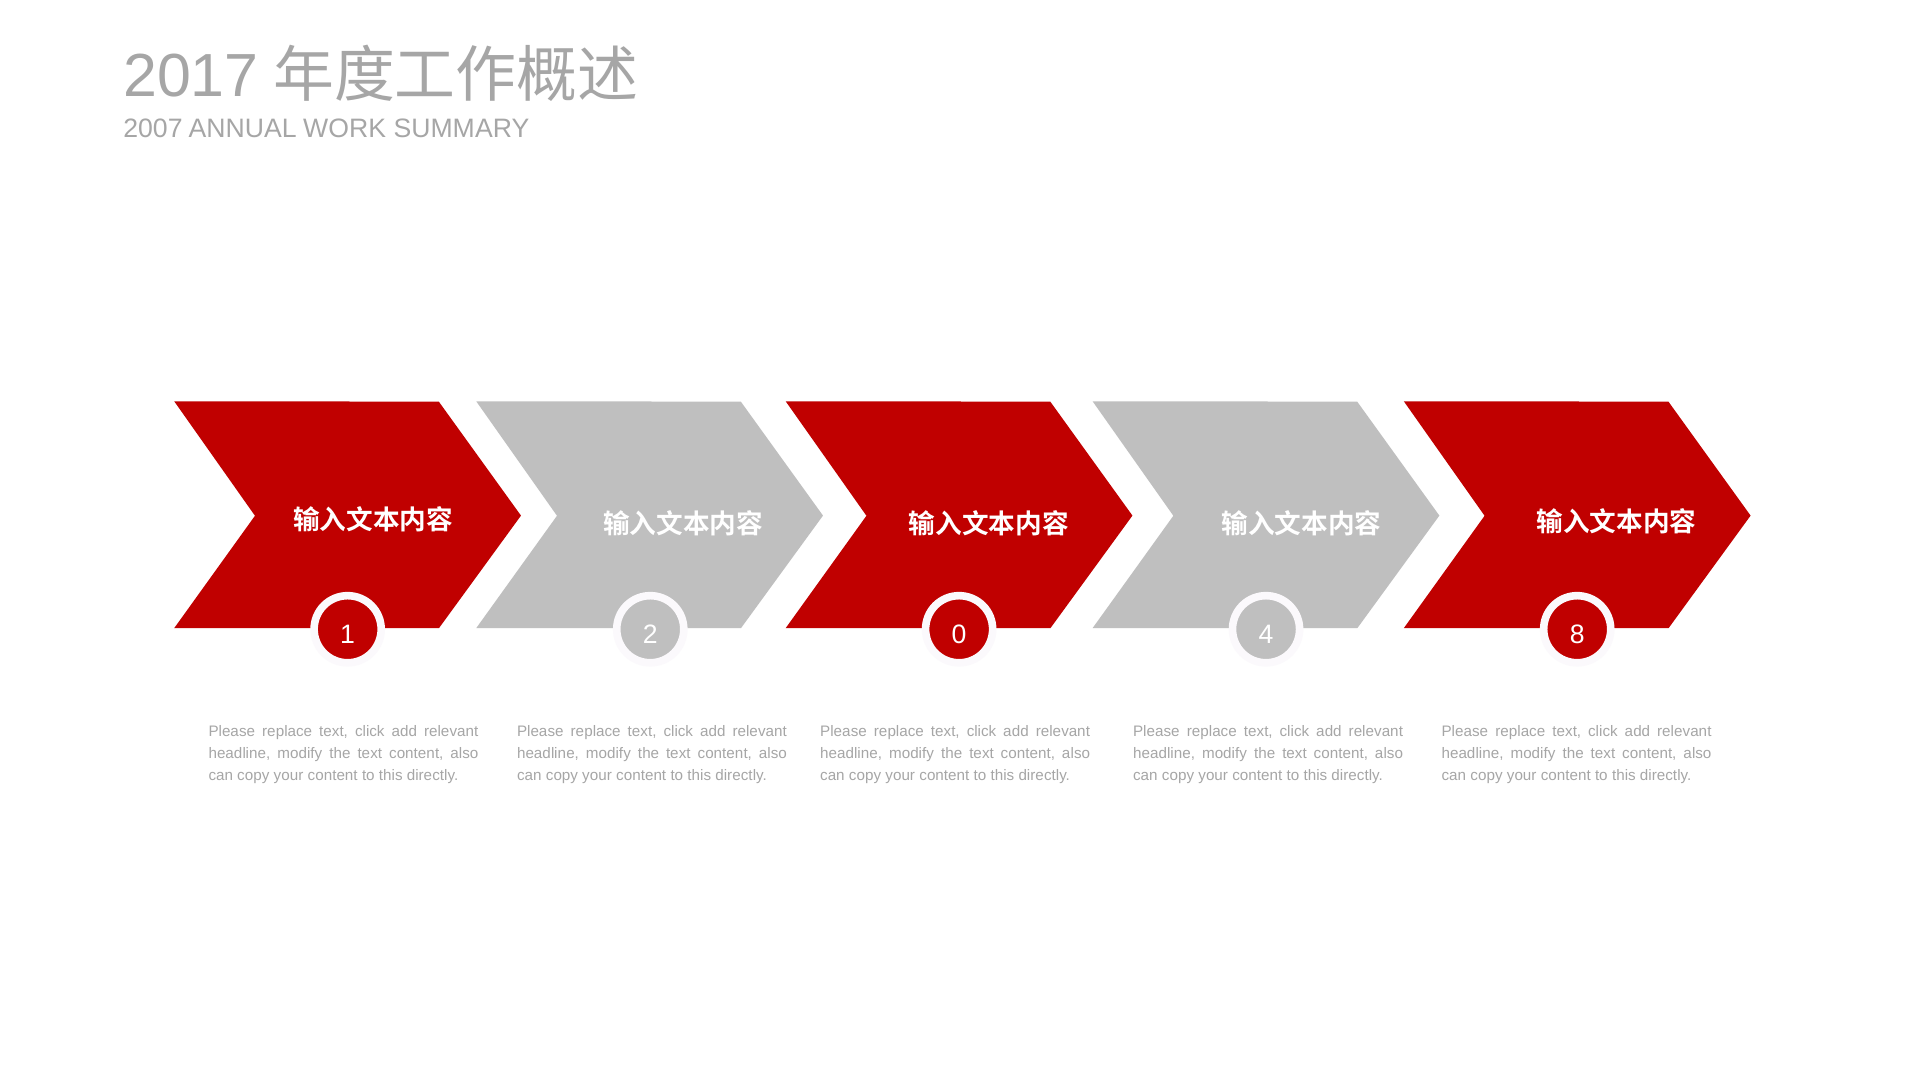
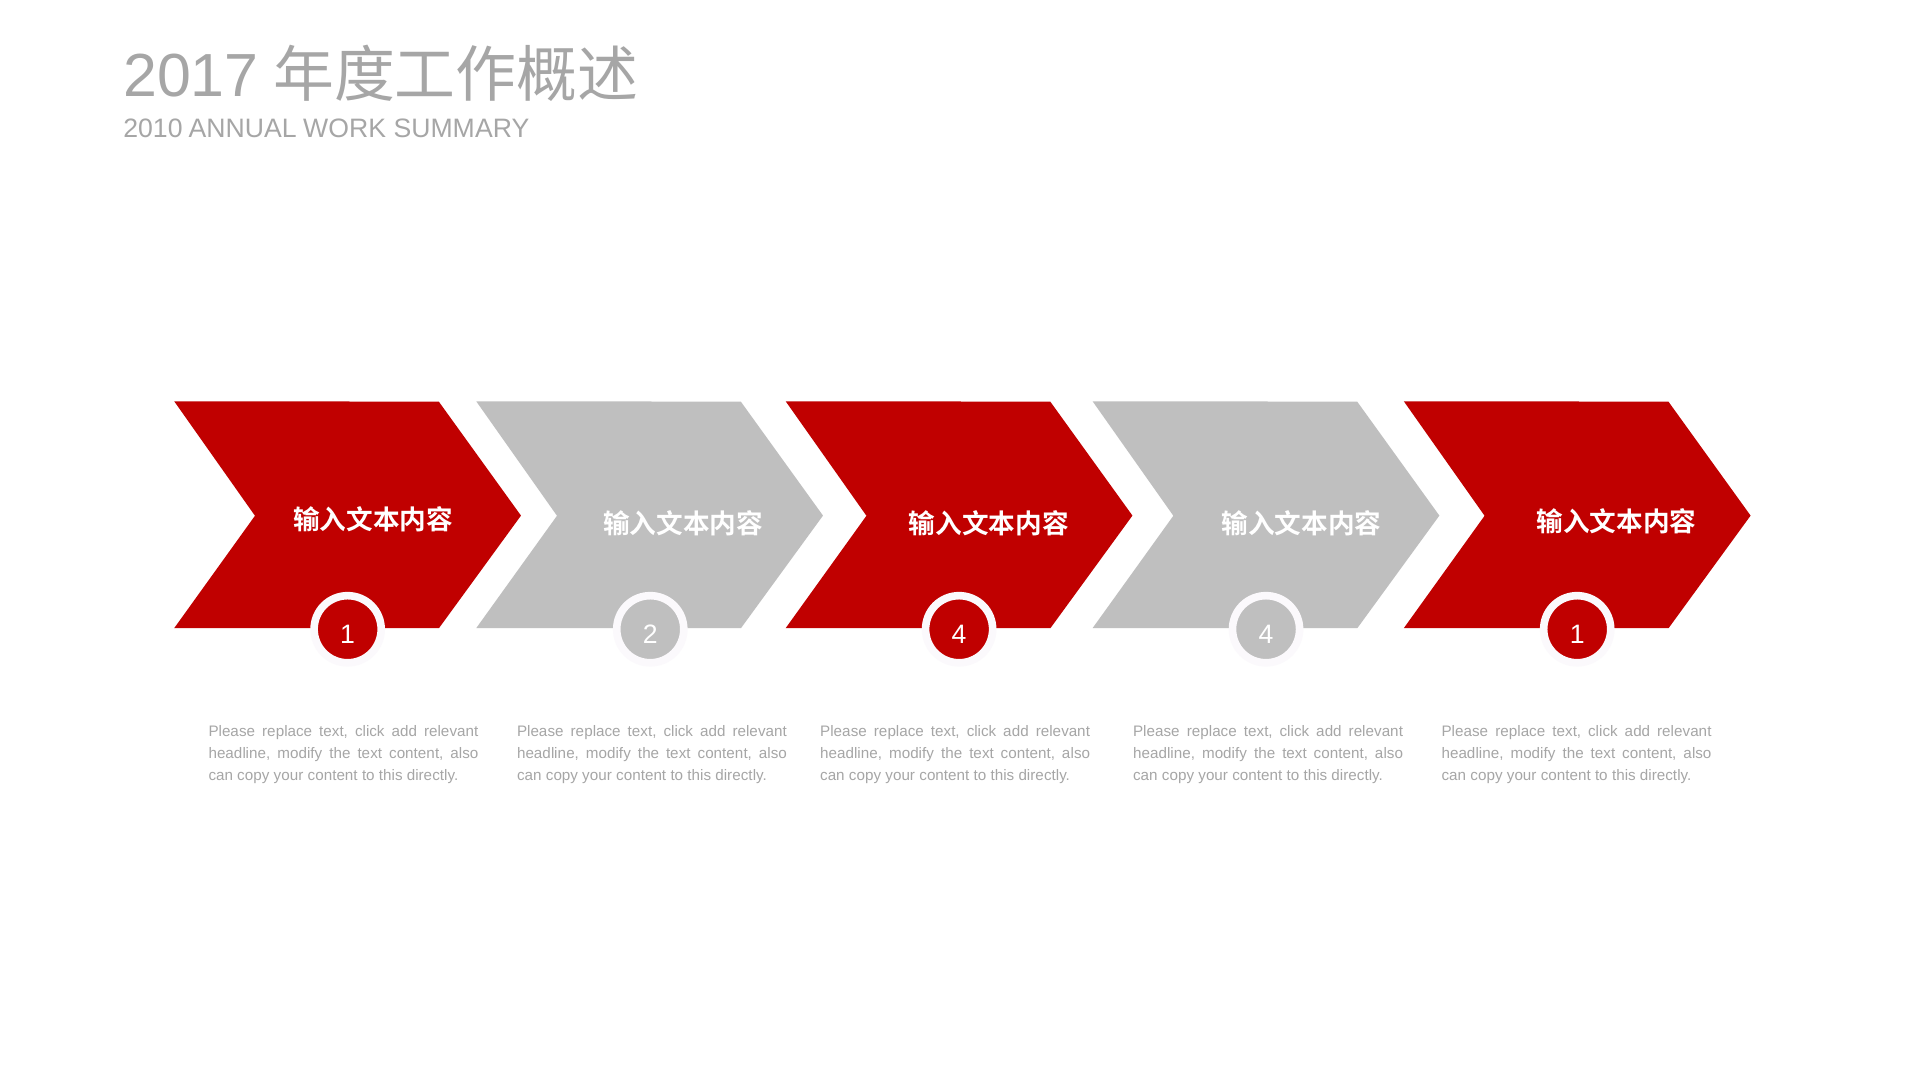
2007: 2007 -> 2010
2 0: 0 -> 4
4 8: 8 -> 1
